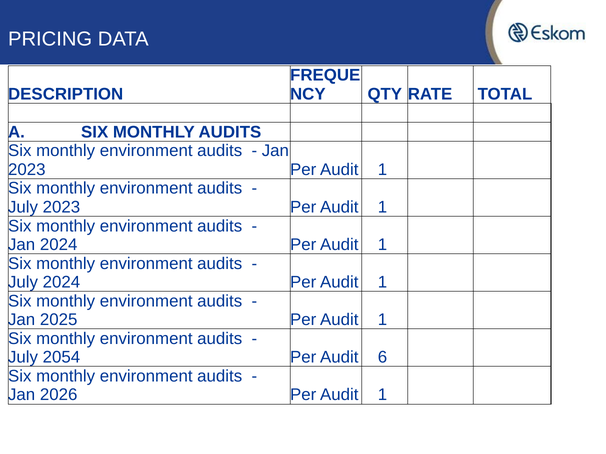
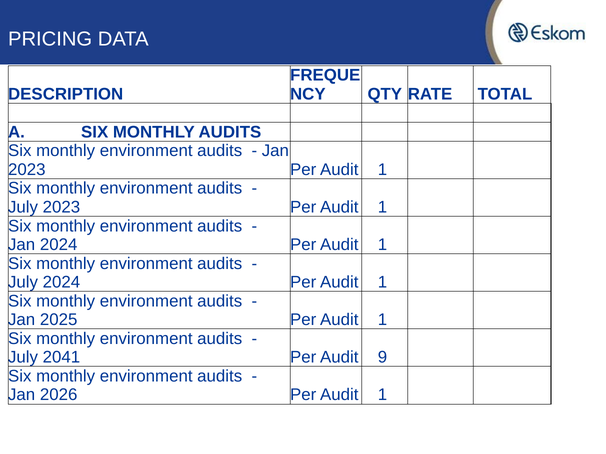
2054: 2054 -> 2041
6: 6 -> 9
